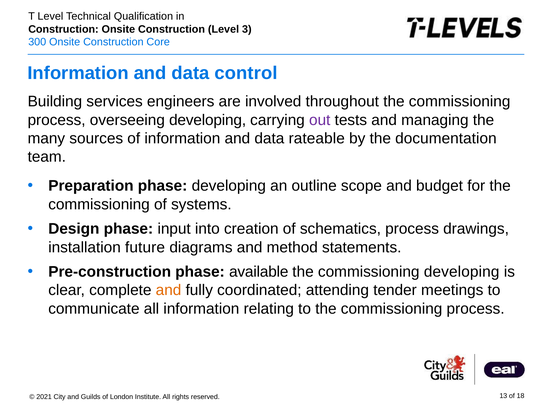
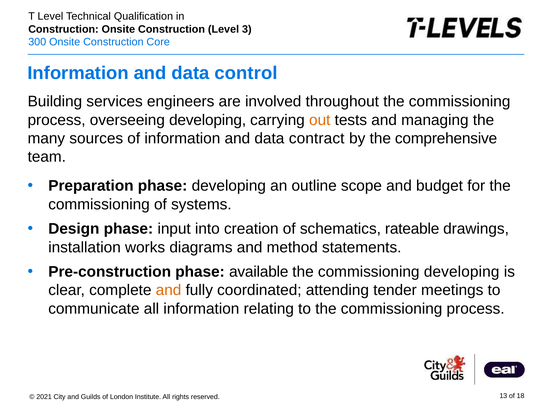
out colour: purple -> orange
rateable: rateable -> contract
documentation: documentation -> comprehensive
schematics process: process -> rateable
future: future -> works
